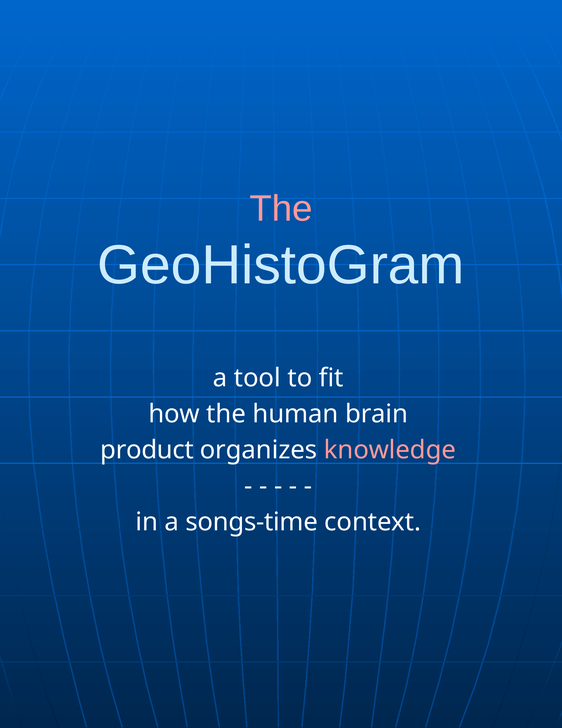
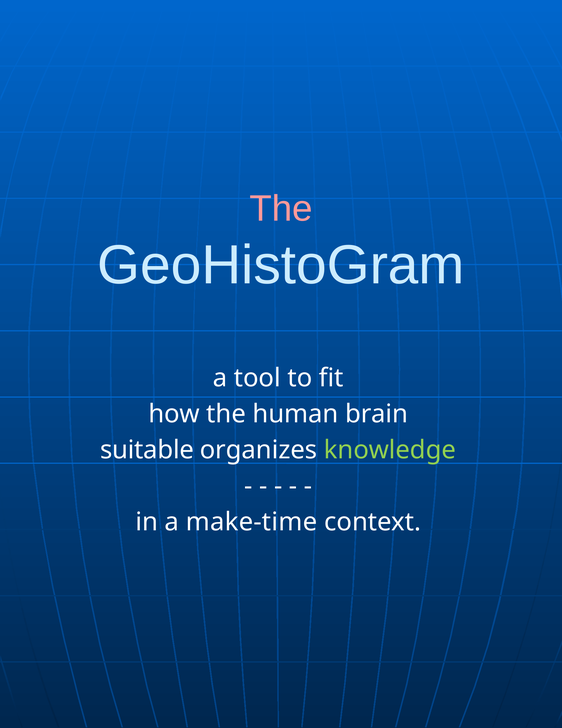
product: product -> suitable
knowledge colour: pink -> light green
songs-time: songs-time -> make-time
